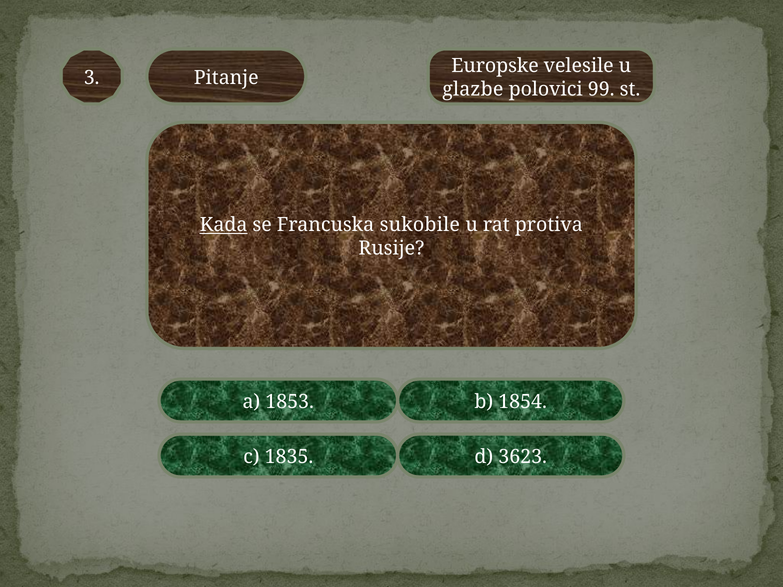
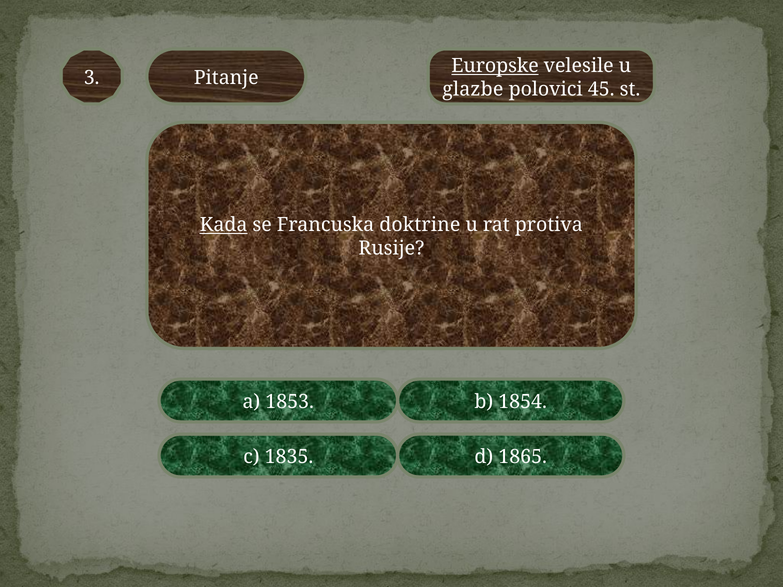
Europske underline: none -> present
99: 99 -> 45
sukobile: sukobile -> doktrine
3623: 3623 -> 1865
